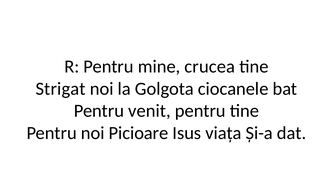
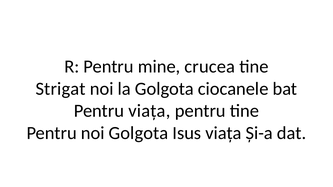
Pentru venit: venit -> viața
noi Picioare: Picioare -> Golgota
